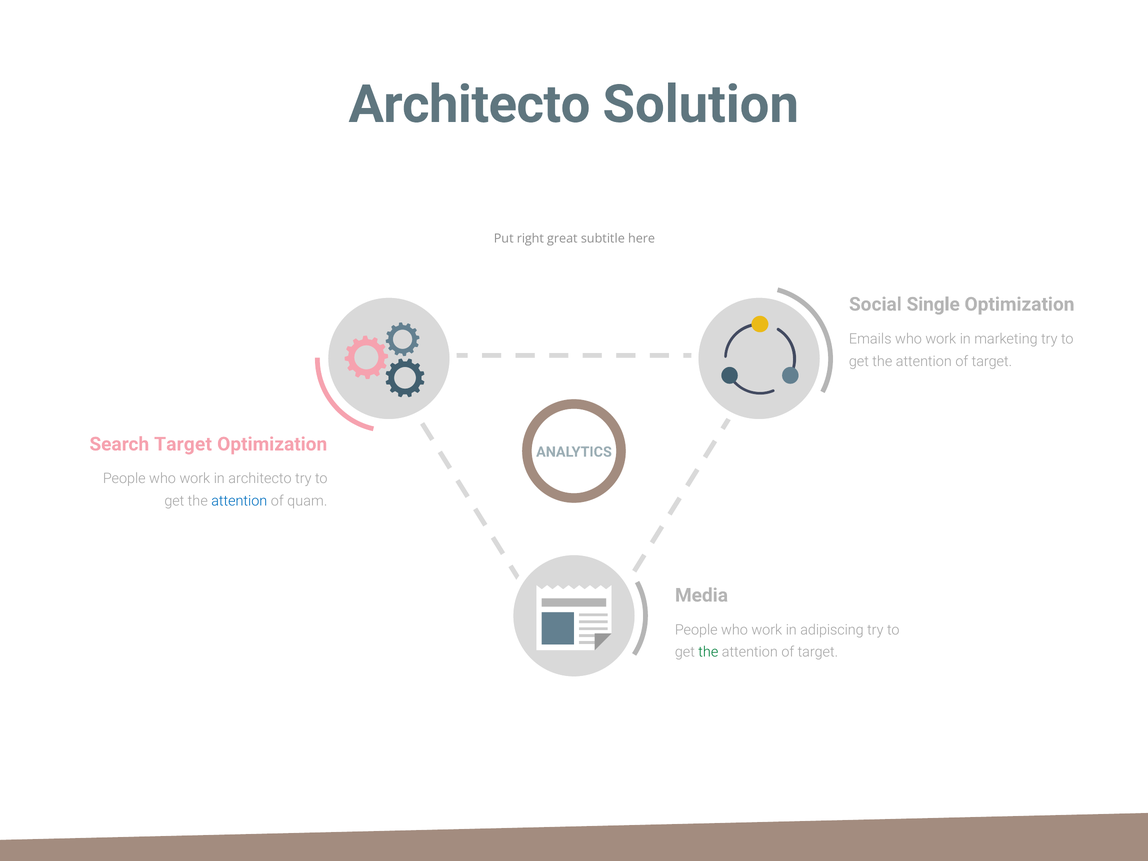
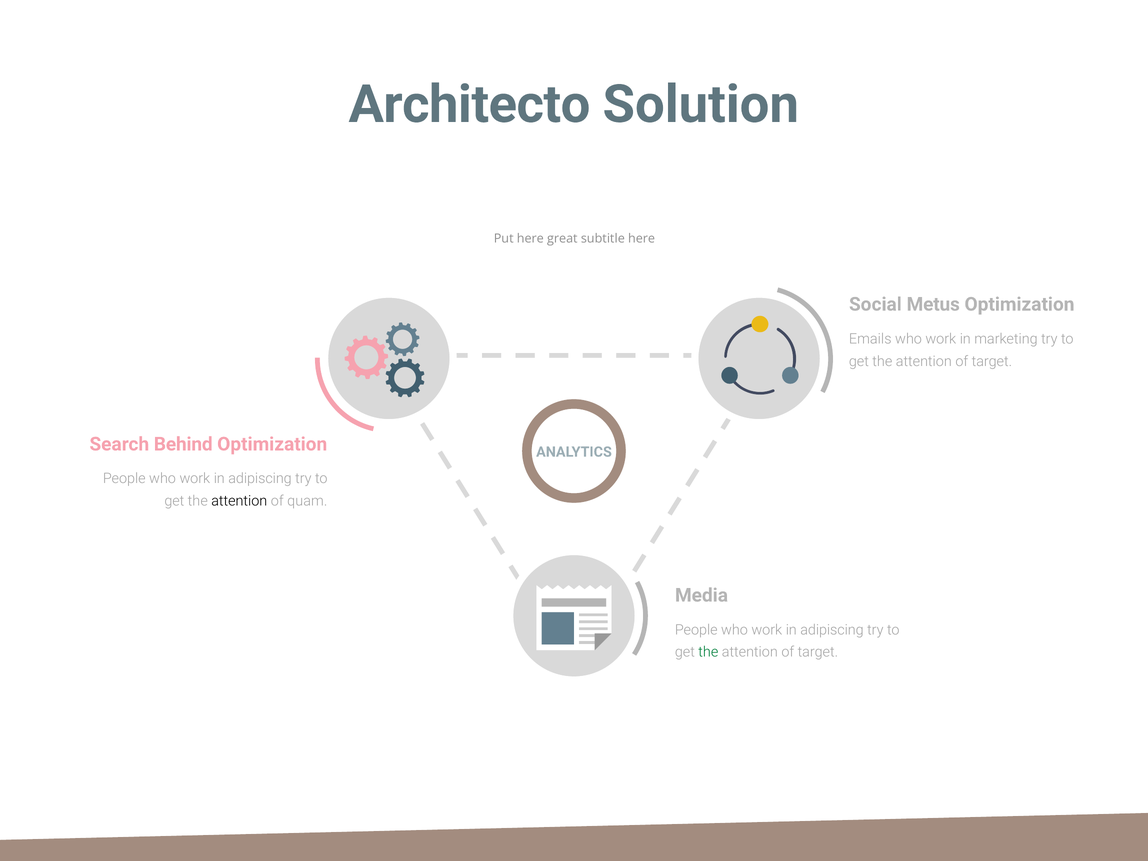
Put right: right -> here
Single: Single -> Metus
Search Target: Target -> Behind
architecto at (260, 479): architecto -> adipiscing
attention at (239, 501) colour: blue -> black
